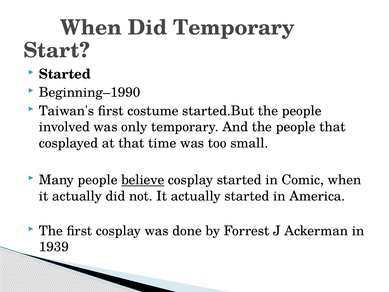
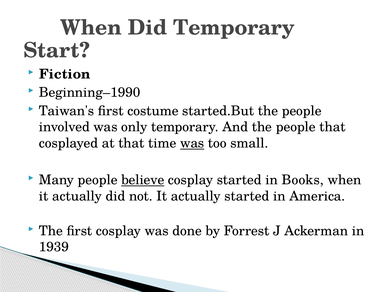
Started at (65, 74): Started -> Fiction
was at (192, 143) underline: none -> present
Comic: Comic -> Books
